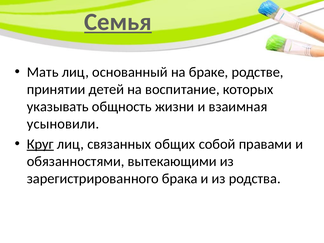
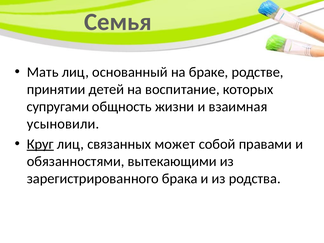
Семья underline: present -> none
указывать: указывать -> супругами
общих: общих -> может
